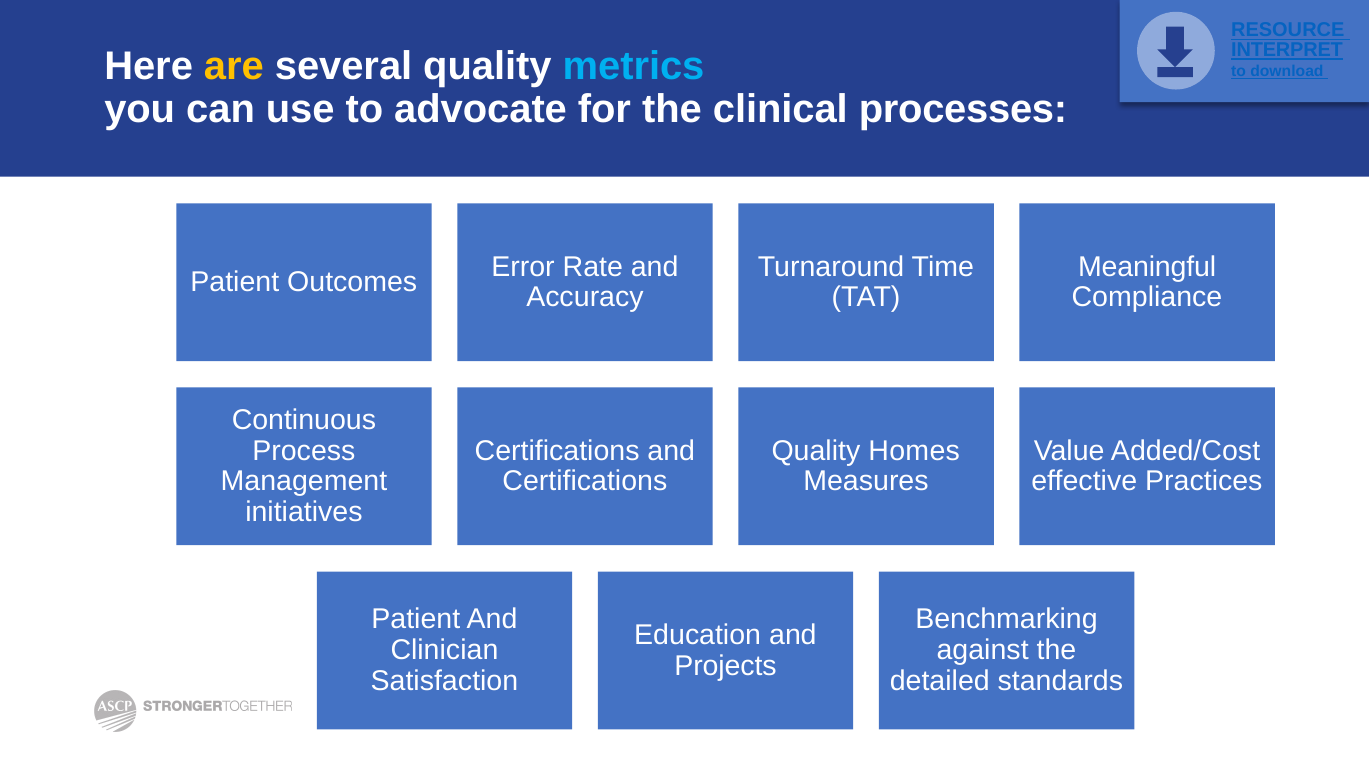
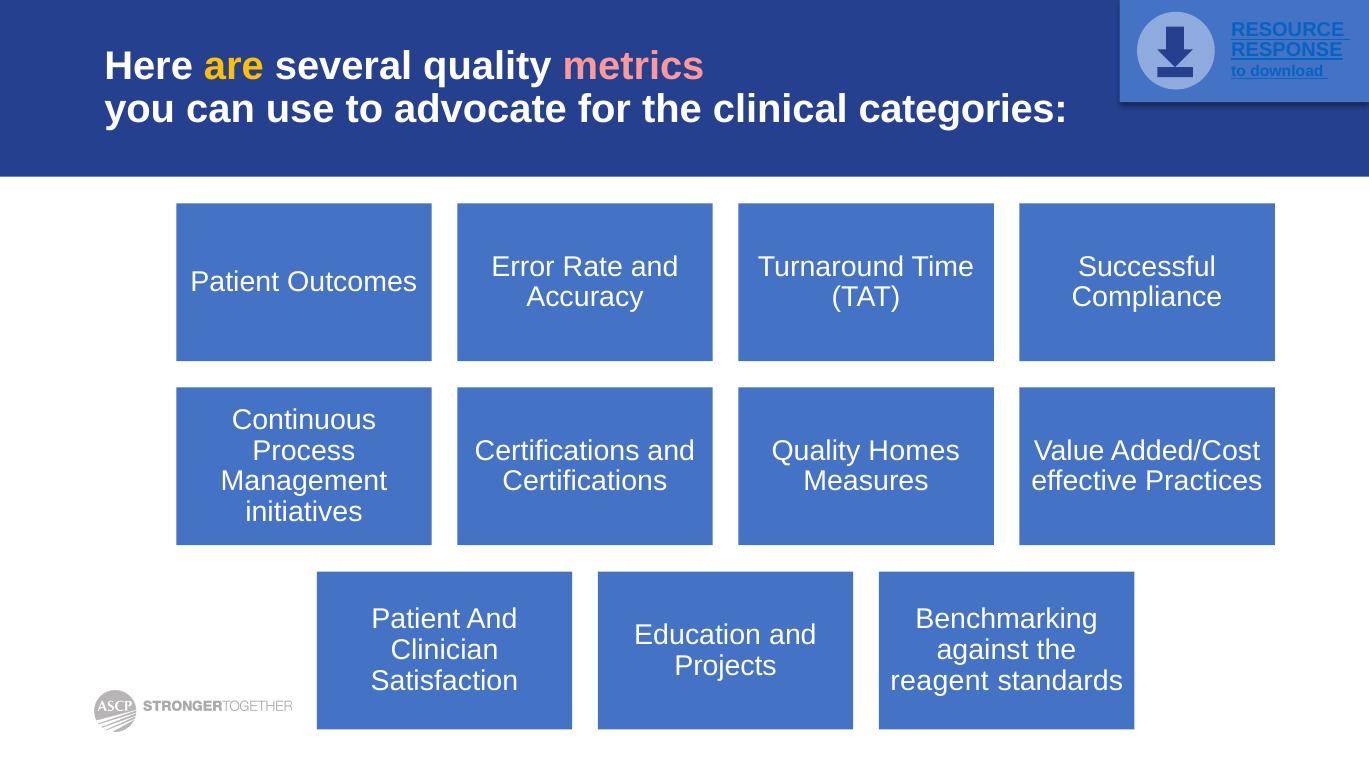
INTERPRET: INTERPRET -> RESPONSE
metrics colour: light blue -> pink
processes: processes -> categories
Meaningful: Meaningful -> Successful
detailed: detailed -> reagent
